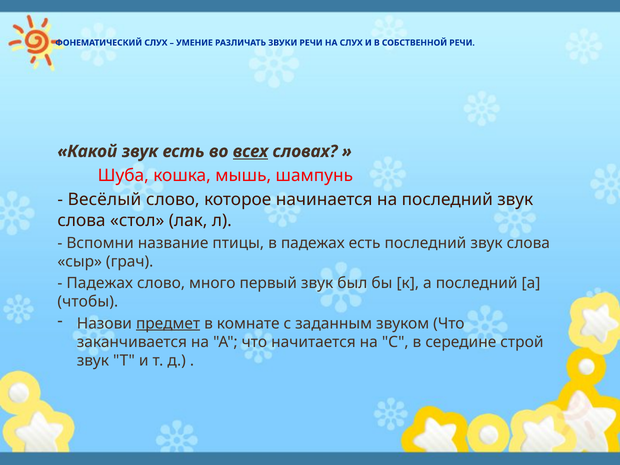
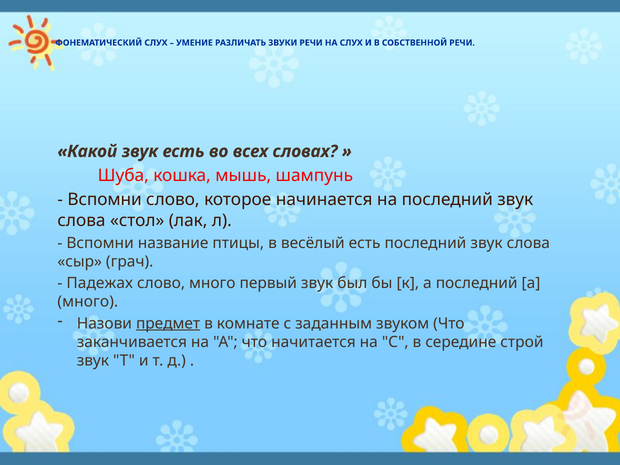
всех underline: present -> none
Весёлый at (104, 200): Весёлый -> Вспомни
в падежах: падежах -> весёлый
чтобы at (88, 302): чтобы -> много
